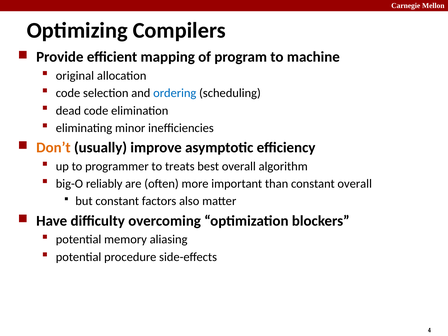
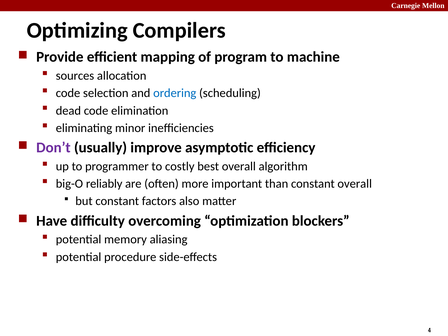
original: original -> sources
Don’t colour: orange -> purple
treats: treats -> costly
